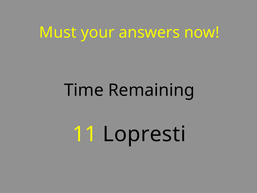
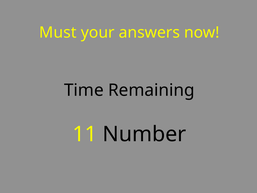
Lopresti: Lopresti -> Number
